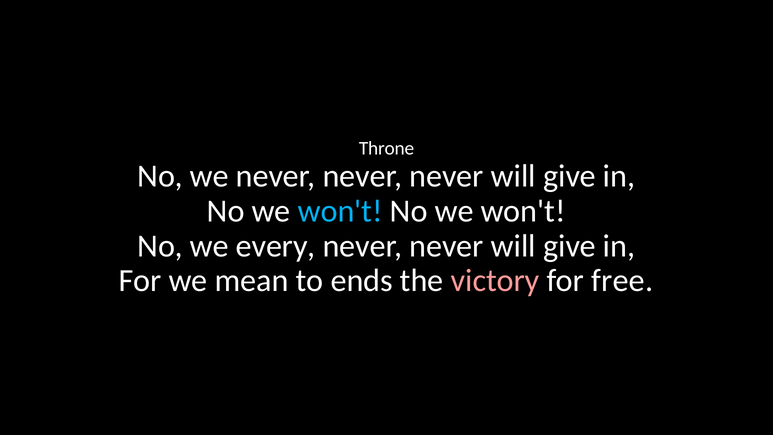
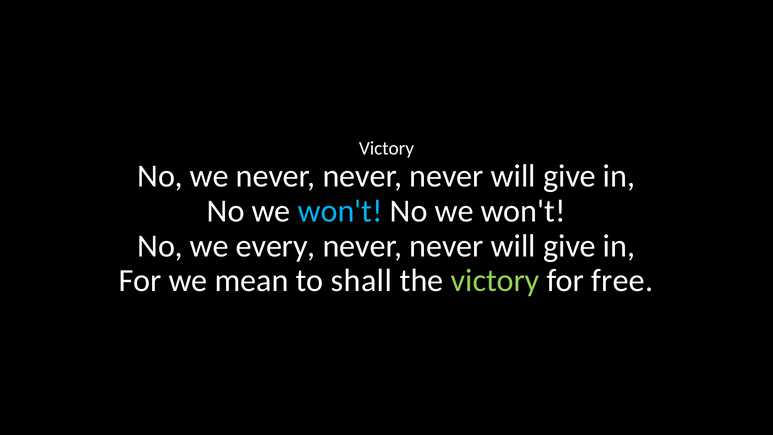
Throne at (387, 149): Throne -> Victory
ends: ends -> shall
victory at (495, 281) colour: pink -> light green
